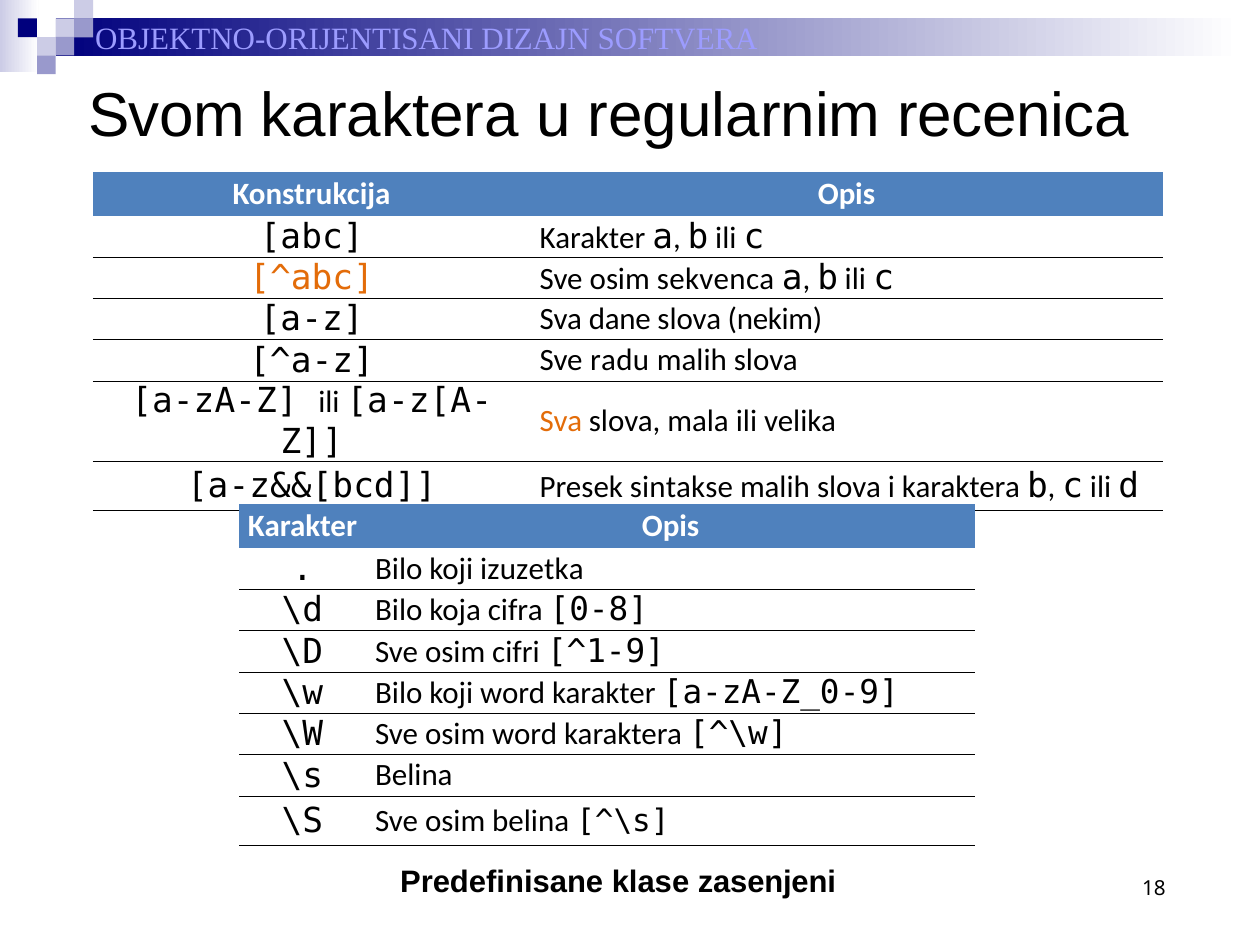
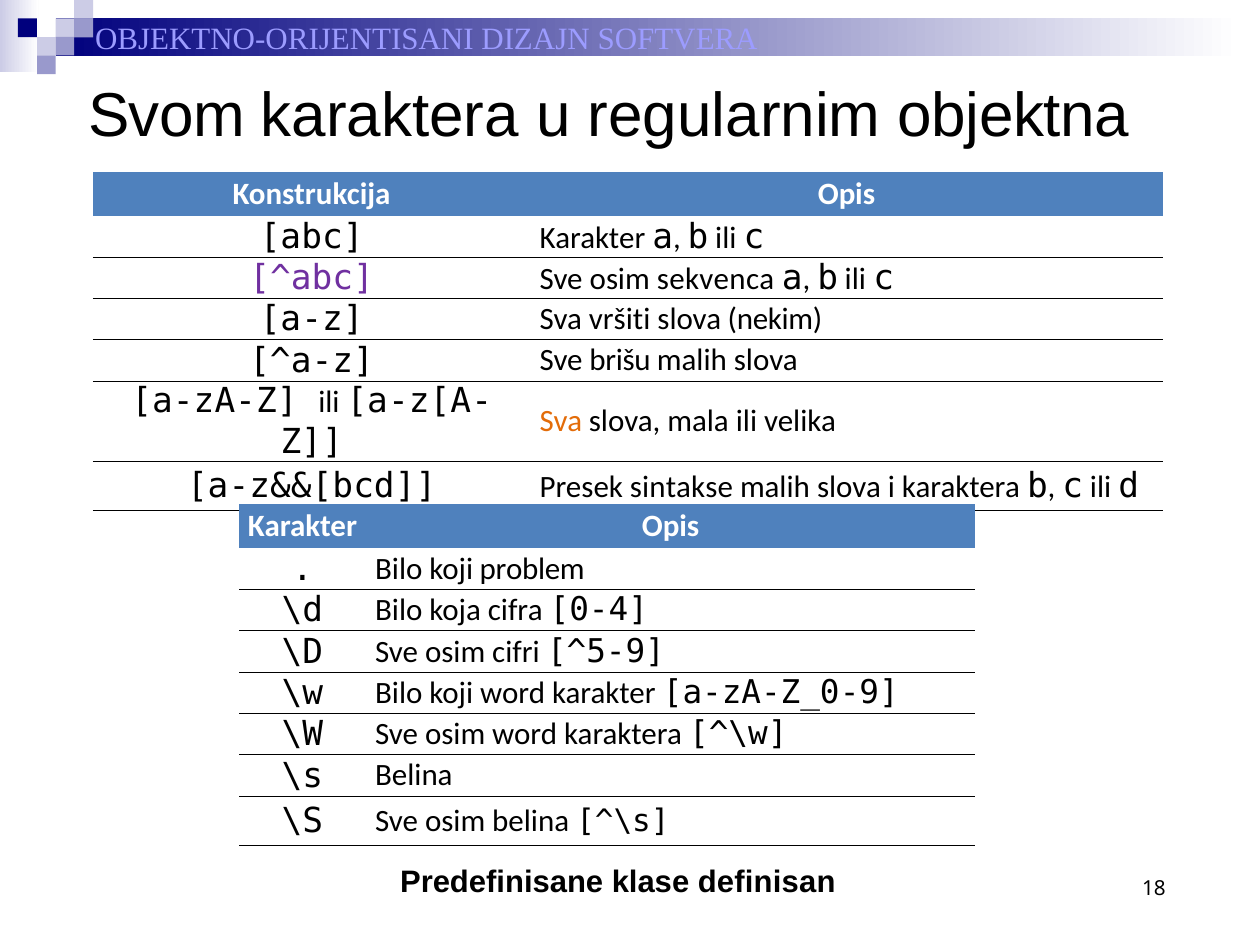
recenica: recenica -> objektna
^abc colour: orange -> purple
dane: dane -> vršiti
radu: radu -> brišu
izuzetka: izuzetka -> problem
0-8: 0-8 -> 0-4
^1-9: ^1-9 -> ^5-9
zasenjeni: zasenjeni -> definisan
